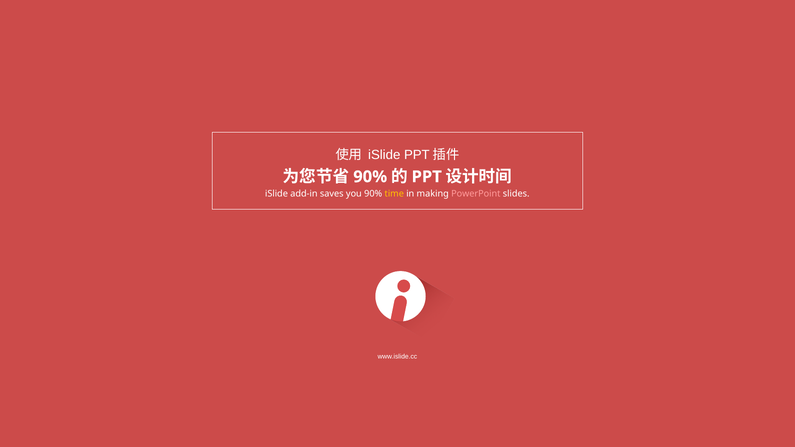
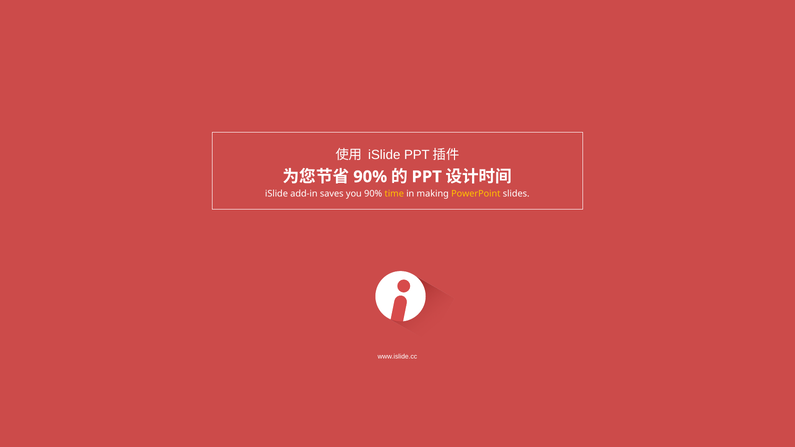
PowerPoint colour: pink -> yellow
